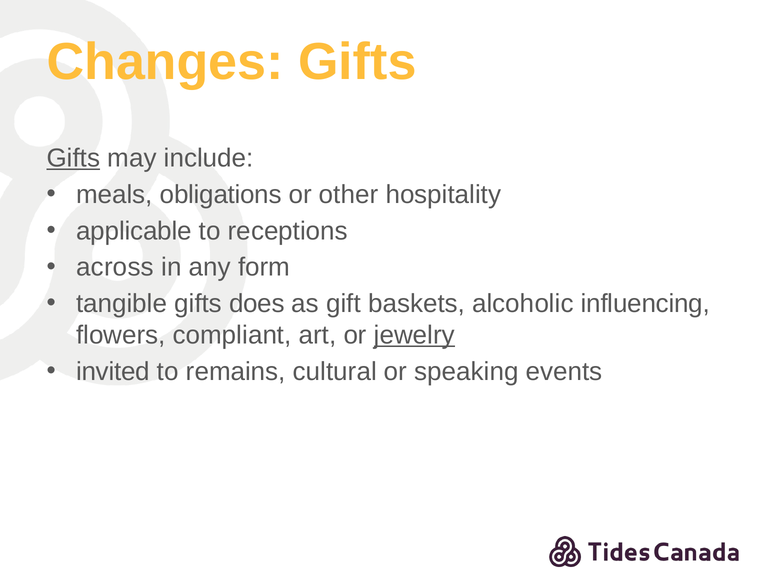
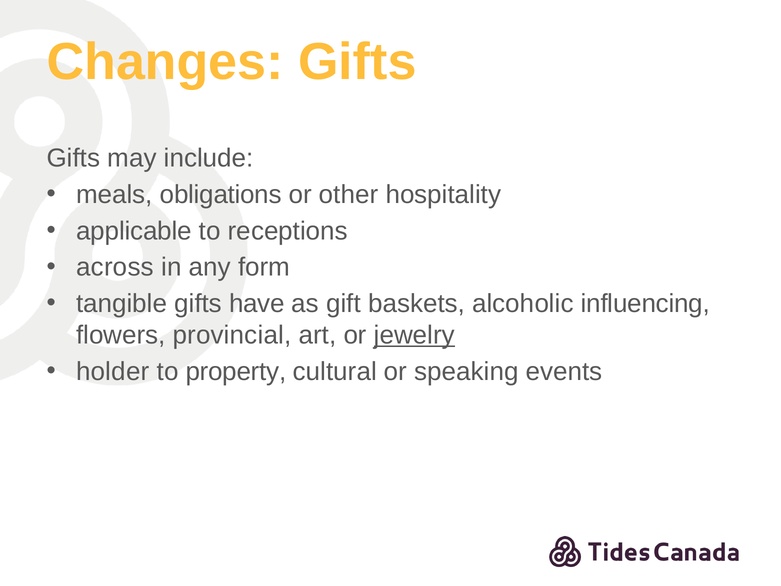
Gifts at (73, 158) underline: present -> none
does: does -> have
compliant: compliant -> provincial
invited: invited -> holder
remains: remains -> property
